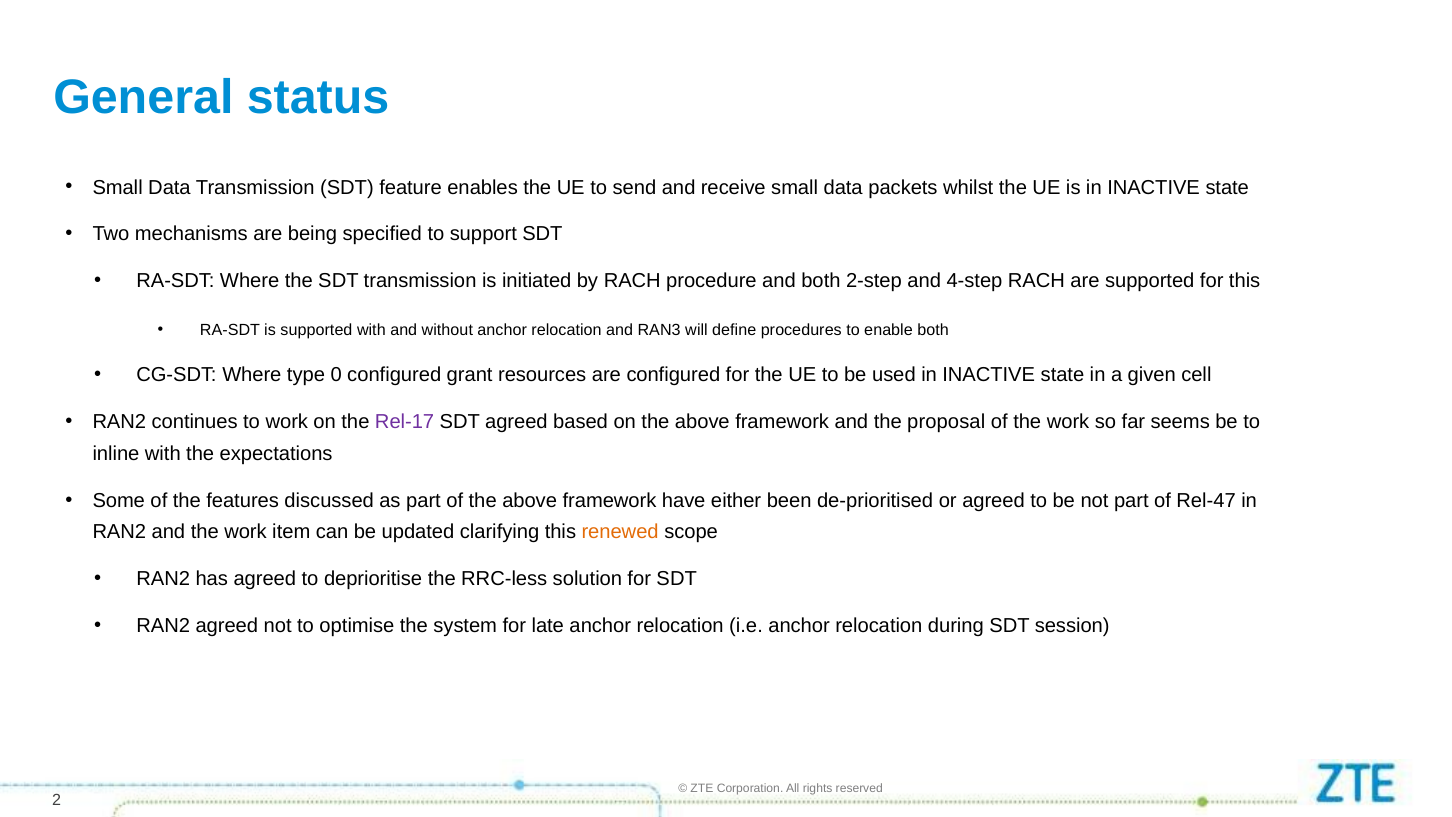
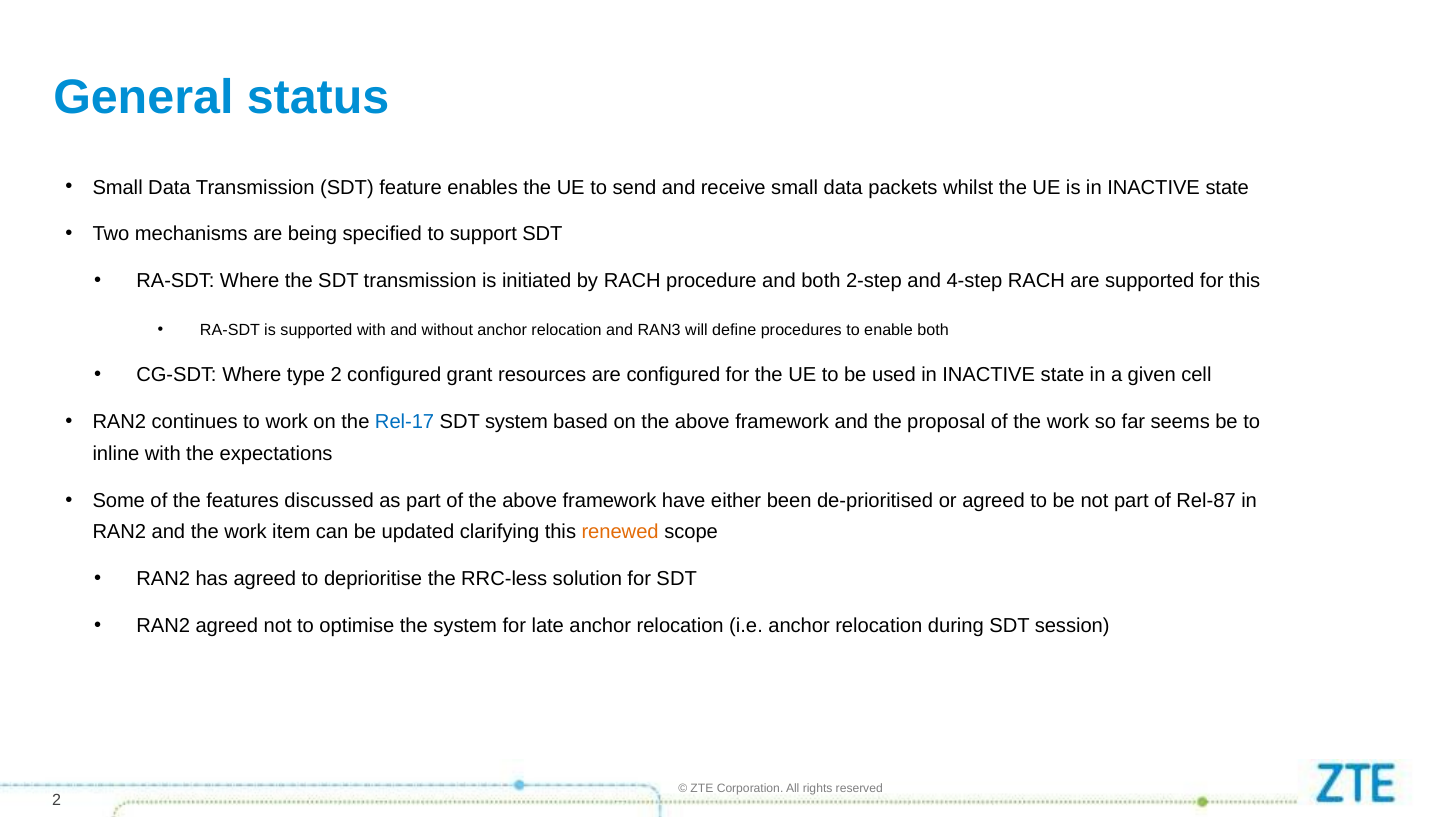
type 0: 0 -> 2
Rel-17 colour: purple -> blue
SDT agreed: agreed -> system
Rel-47: Rel-47 -> Rel-87
